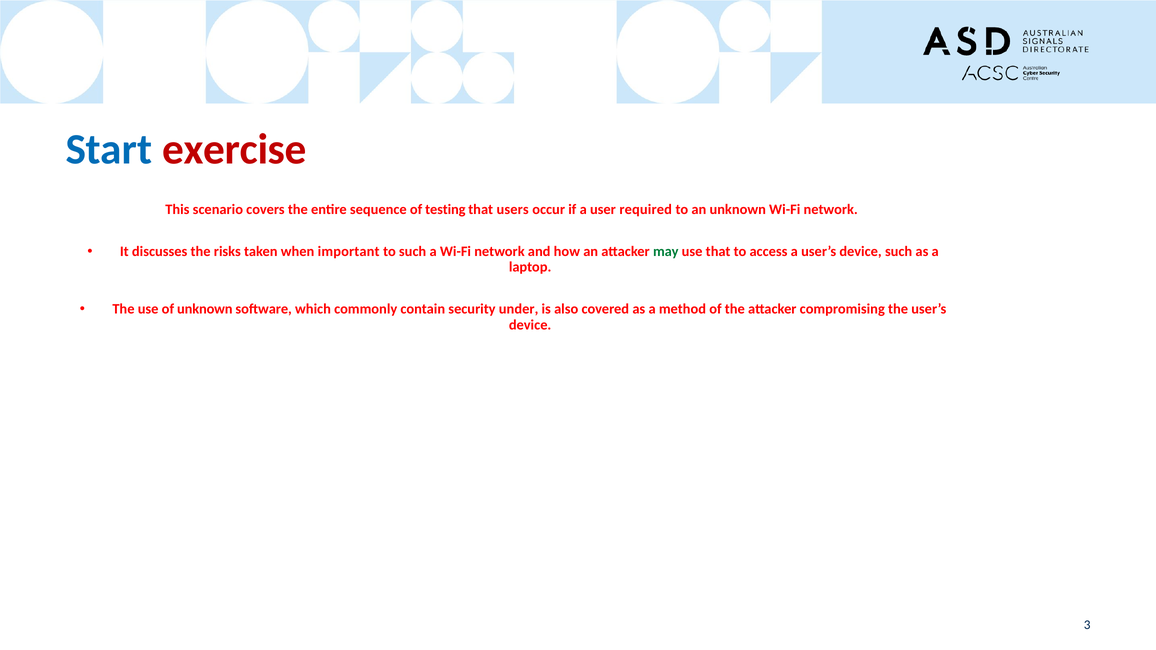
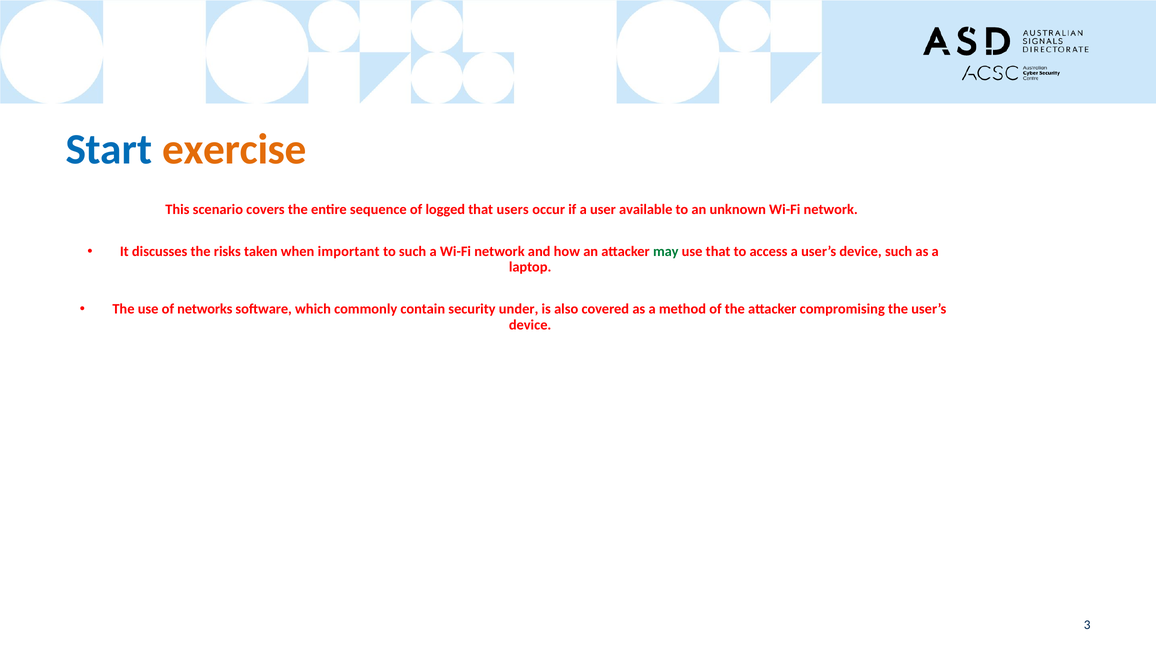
exercise colour: red -> orange
testing: testing -> logged
required: required -> available
of unknown: unknown -> networks
